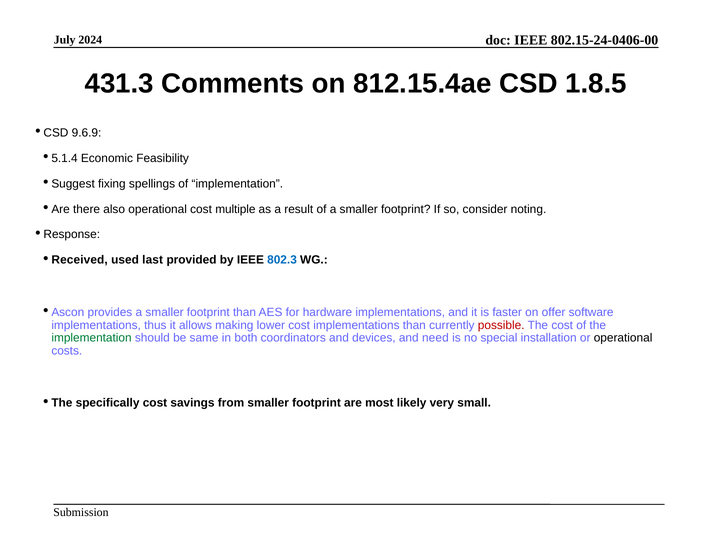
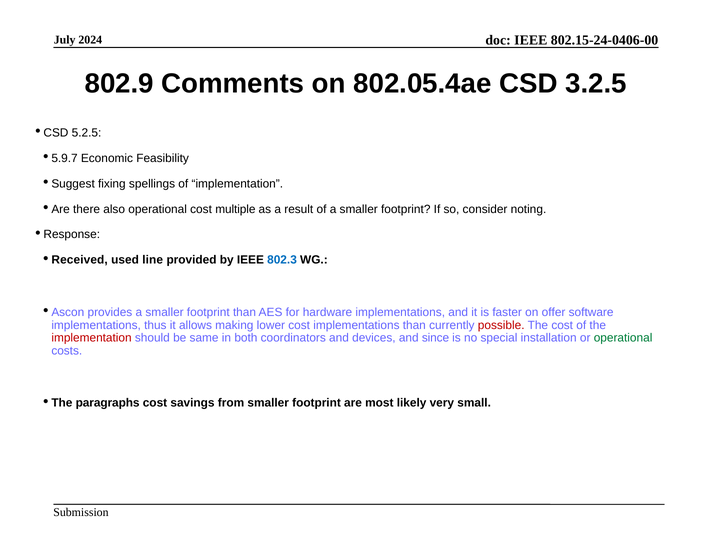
431.3: 431.3 -> 802.9
812.15.4ae: 812.15.4ae -> 802.05.4ae
1.8.5: 1.8.5 -> 3.2.5
9.6.9: 9.6.9 -> 5.2.5
5.1.4: 5.1.4 -> 5.9.7
last: last -> line
implementation at (92, 338) colour: green -> red
need: need -> since
operational at (623, 338) colour: black -> green
specifically: specifically -> paragraphs
